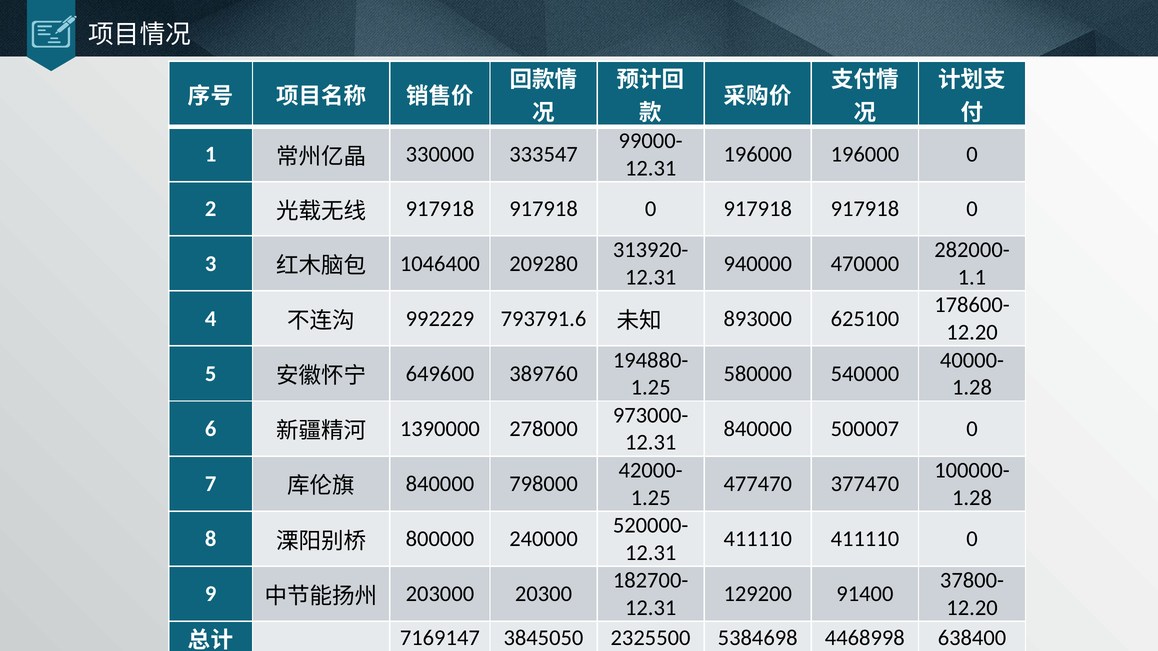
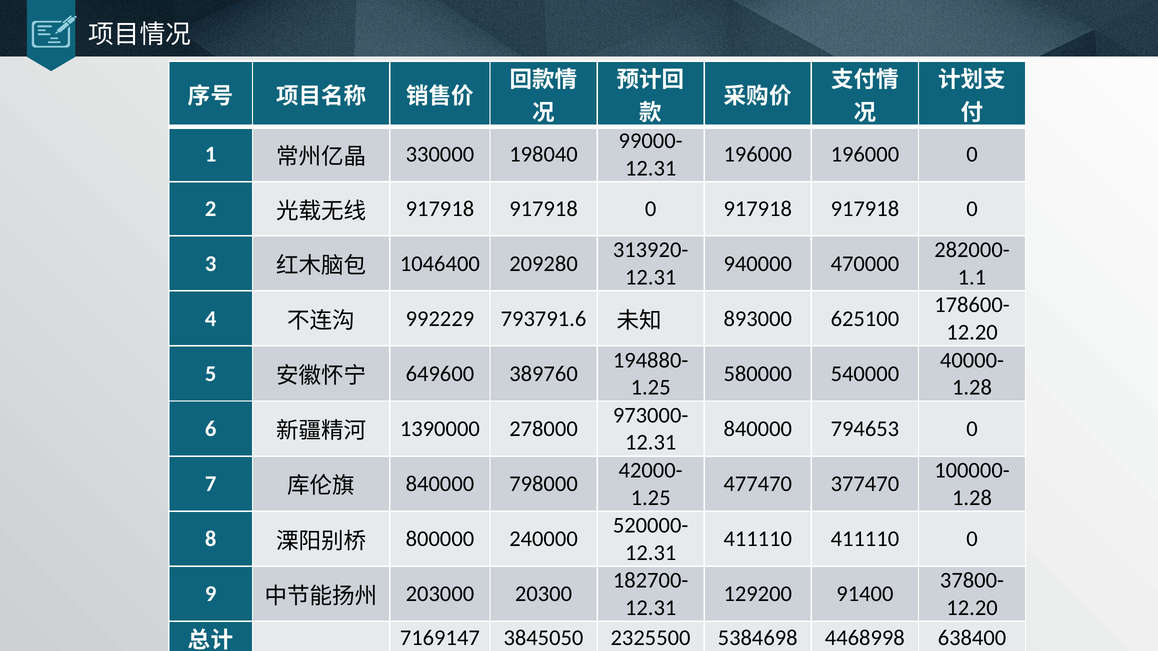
333547: 333547 -> 198040
500007: 500007 -> 794653
